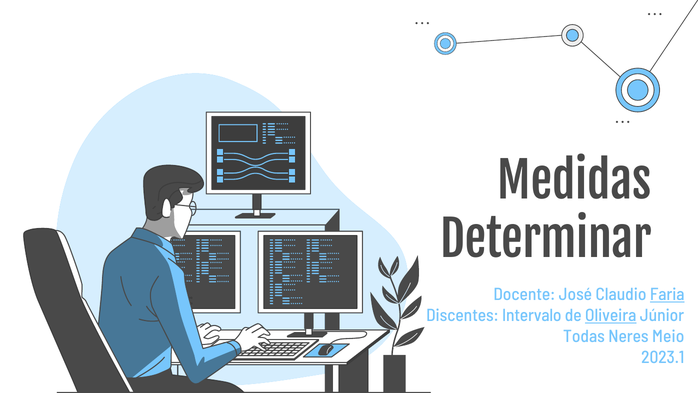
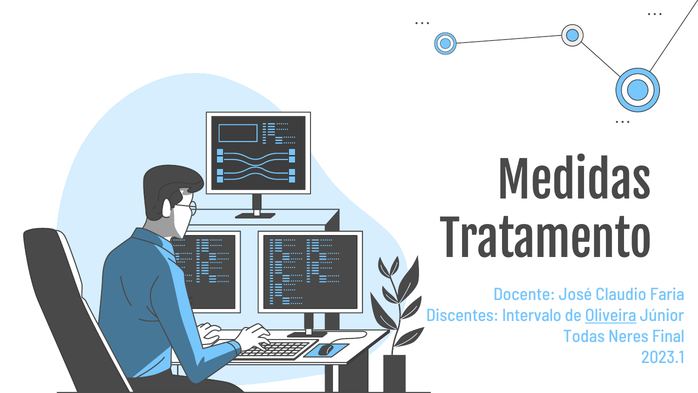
Determinar: Determinar -> Tratamento
Faria underline: present -> none
Meio: Meio -> Final
